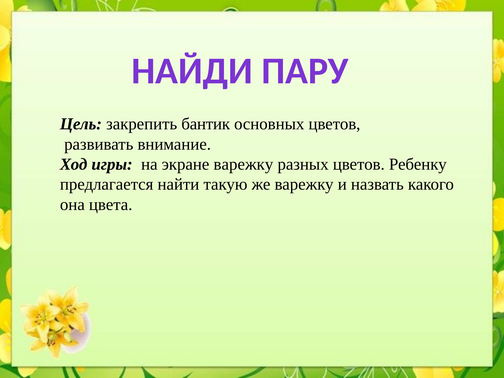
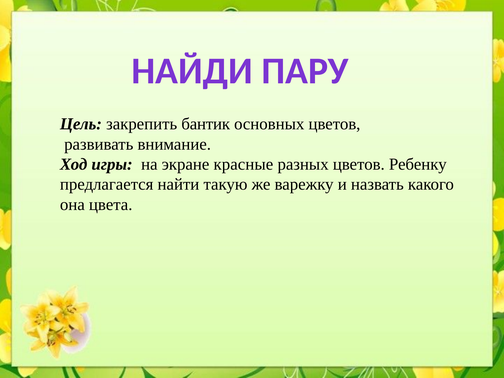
экране варежку: варежку -> красные
